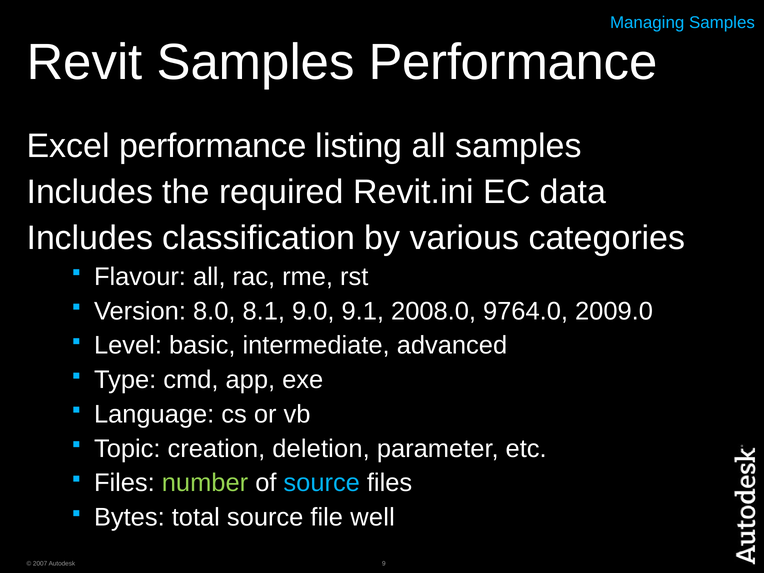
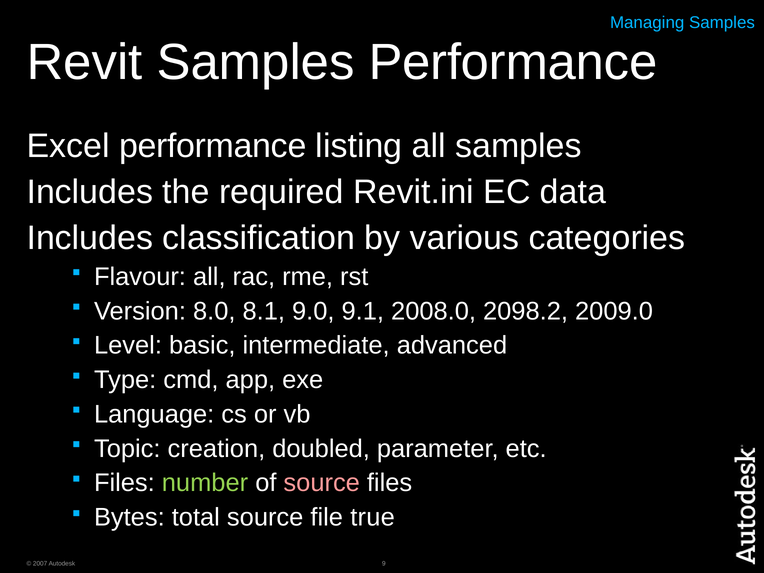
9764.0: 9764.0 -> 2098.2
deletion: deletion -> doubled
source at (322, 483) colour: light blue -> pink
well: well -> true
